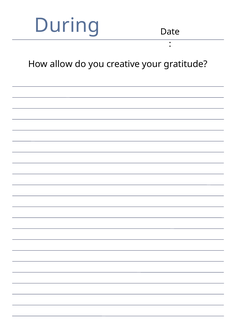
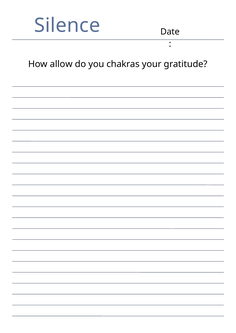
During: During -> Silence
creative: creative -> chakras
